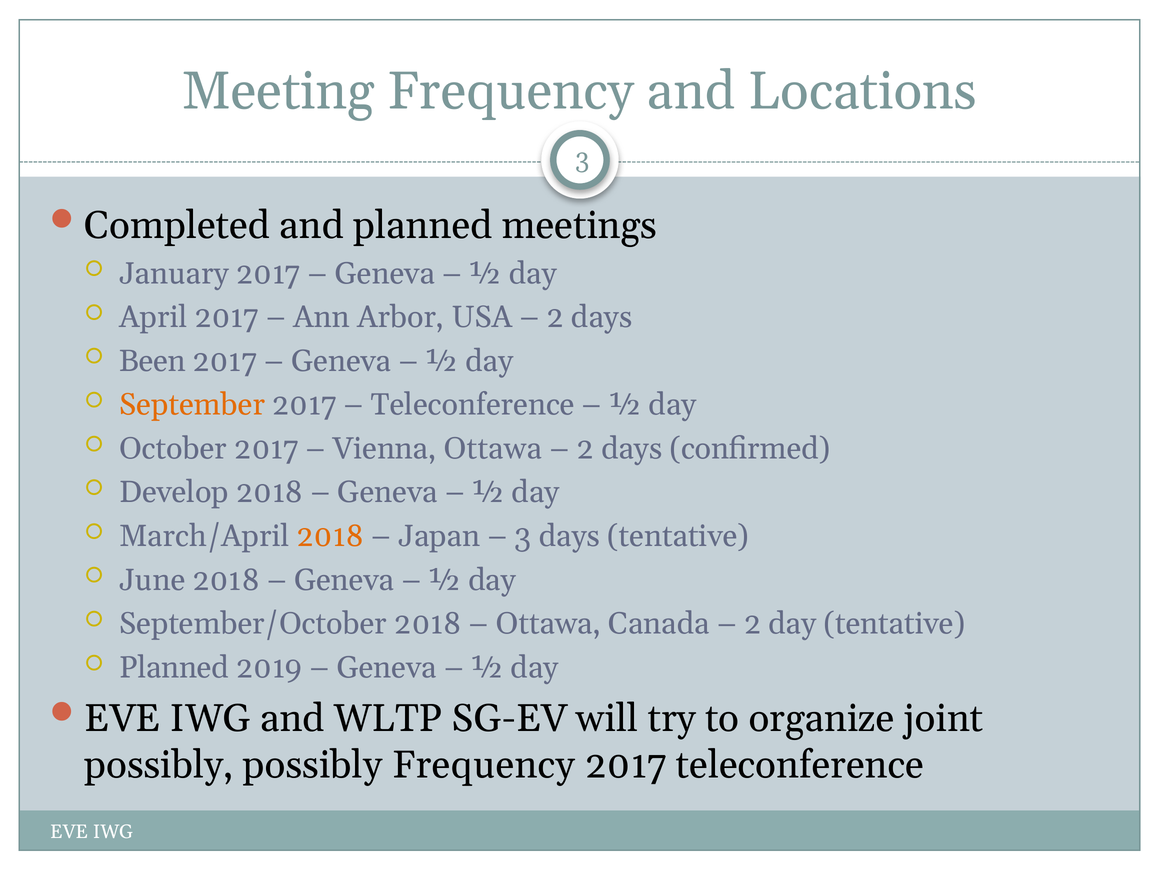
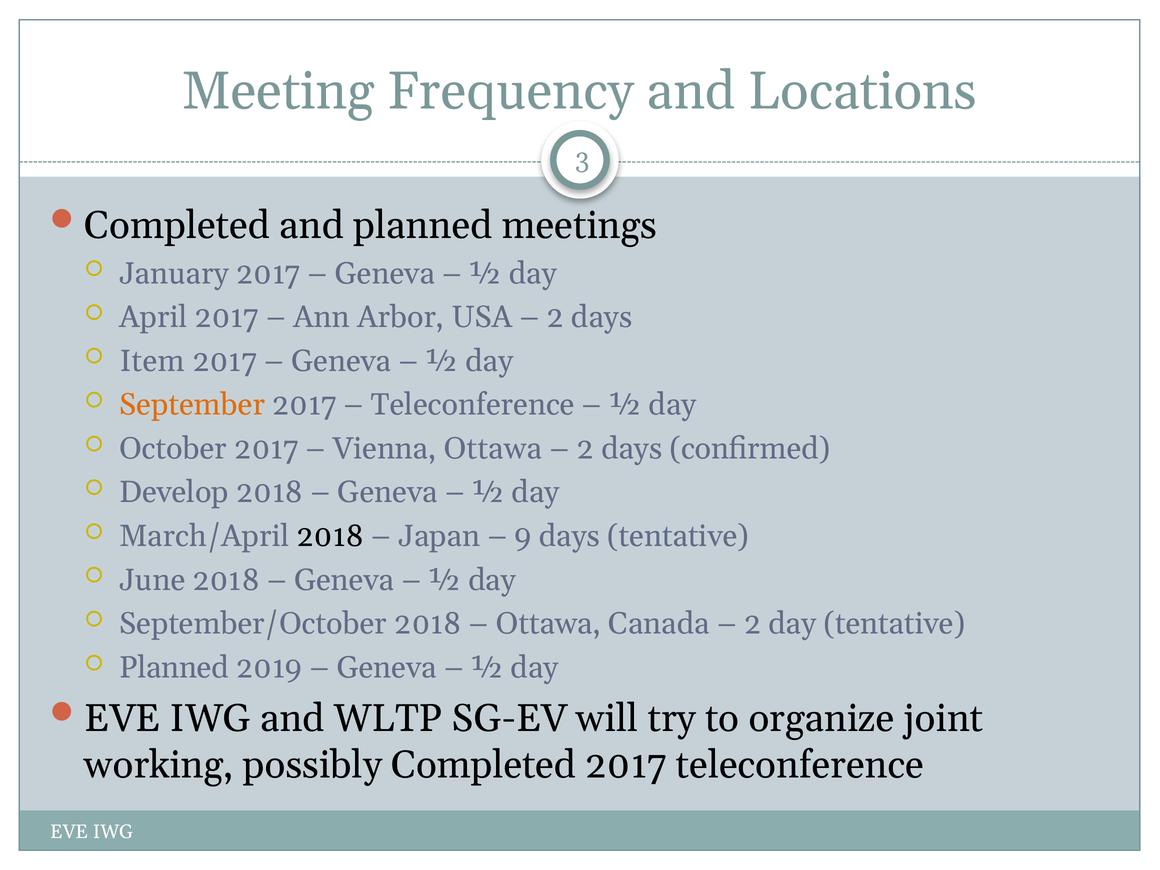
Been: Been -> Item
2018 at (330, 536) colour: orange -> black
3 at (523, 536): 3 -> 9
possibly at (159, 765): possibly -> working
possibly Frequency: Frequency -> Completed
